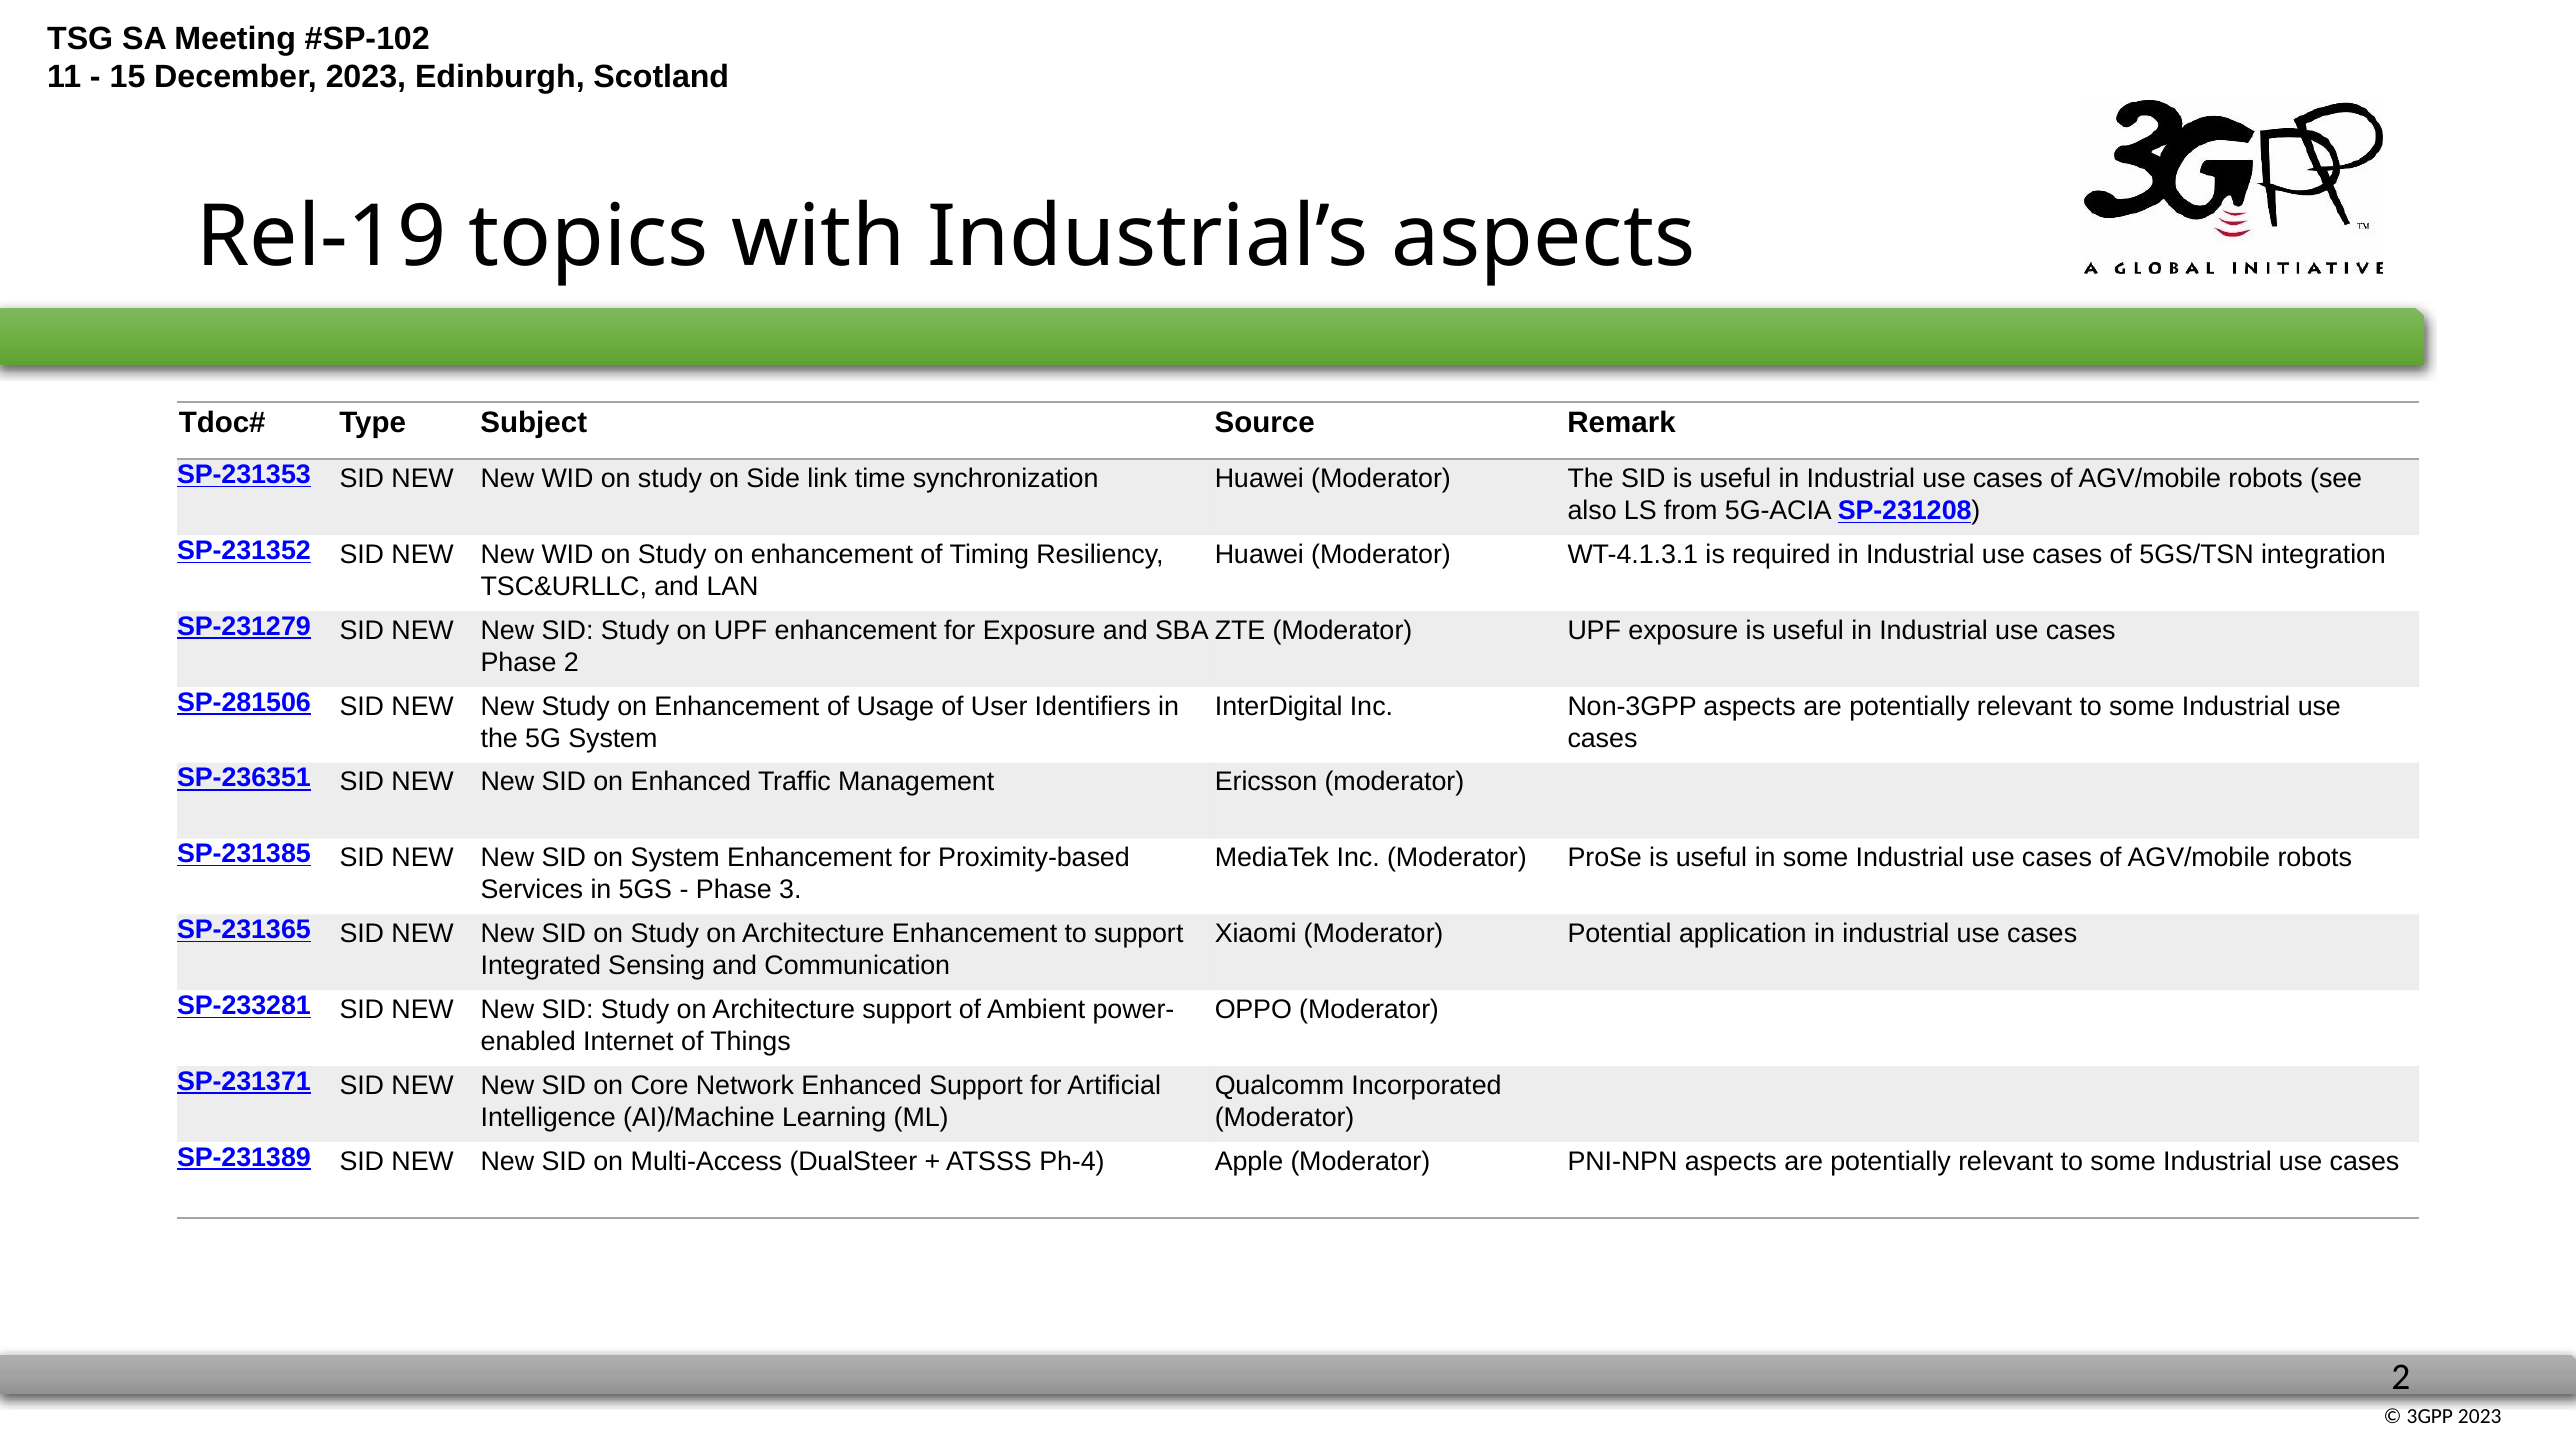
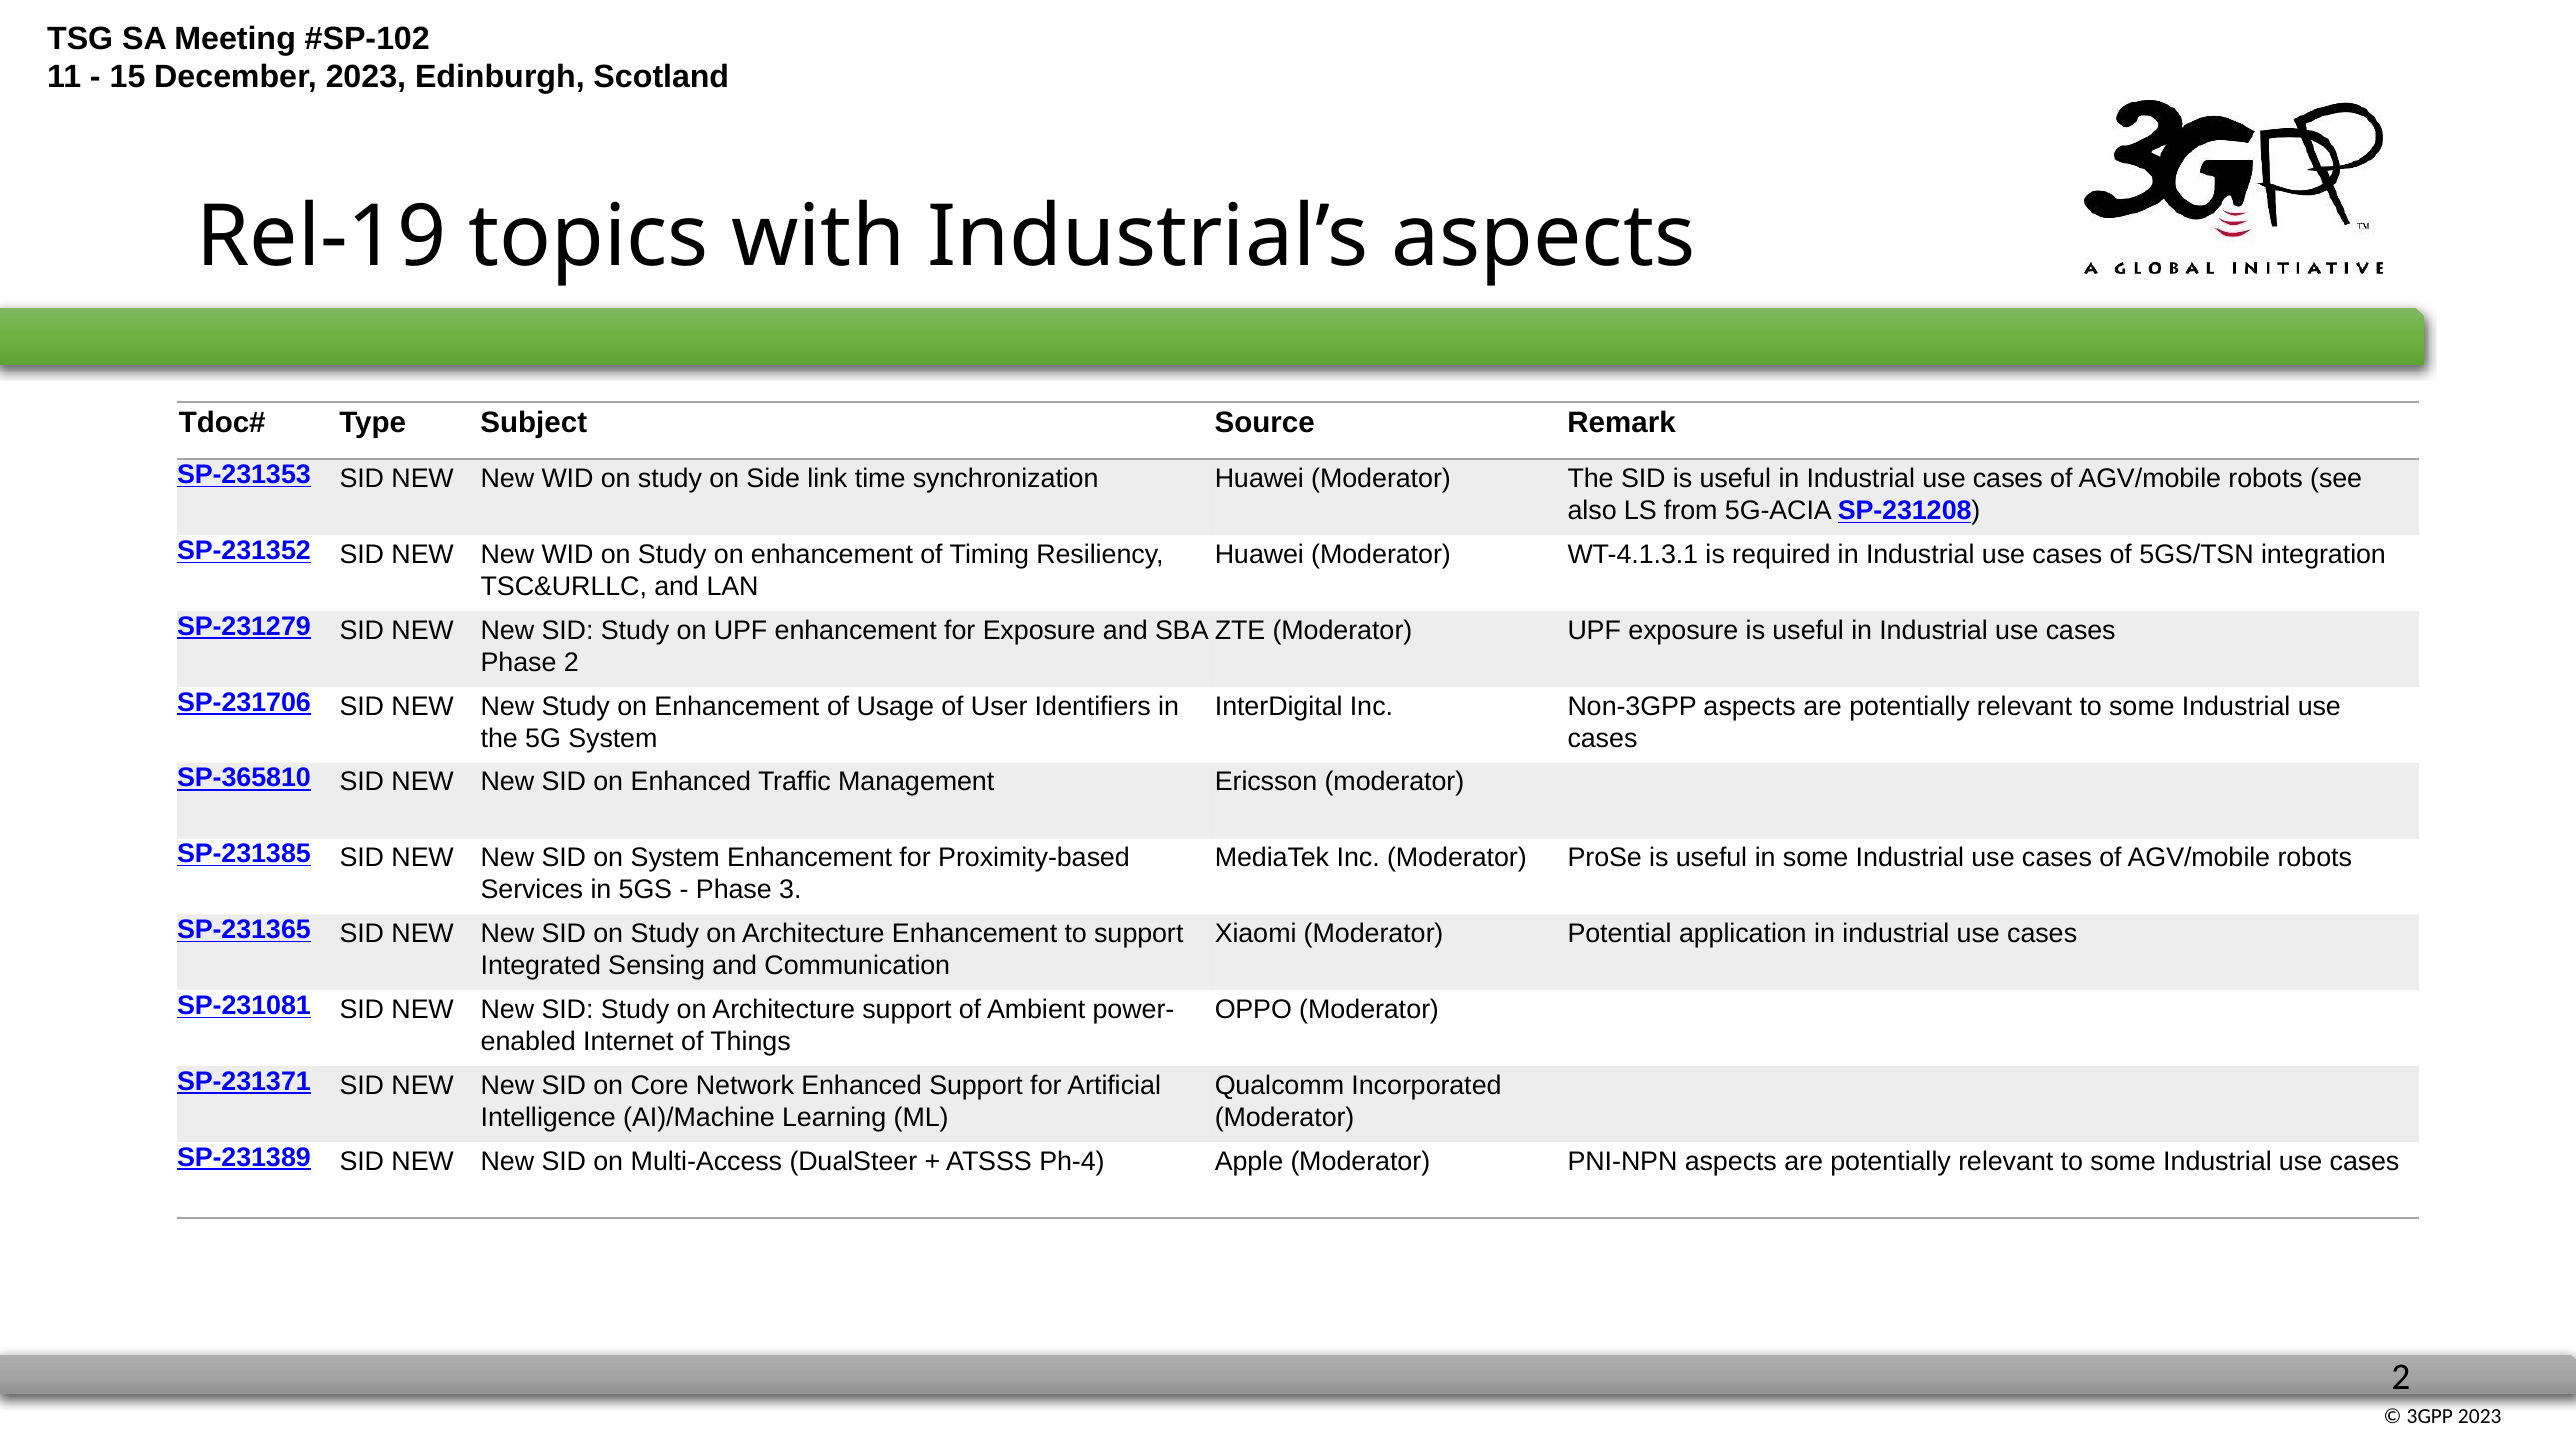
SP-281506: SP-281506 -> SP-231706
SP-236351: SP-236351 -> SP-365810
SP-233281: SP-233281 -> SP-231081
